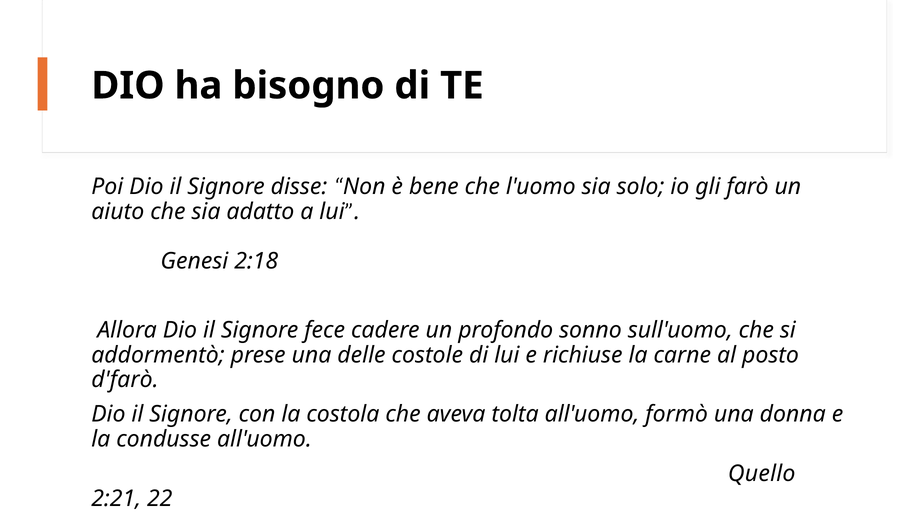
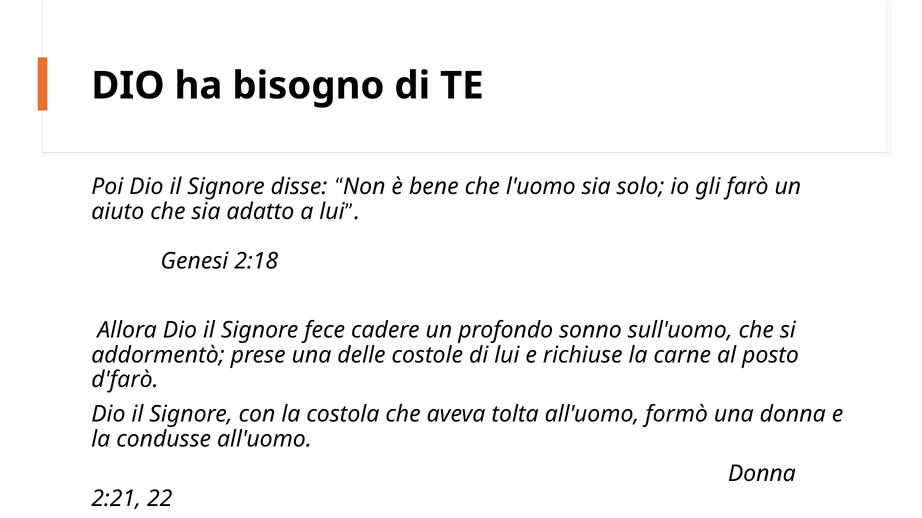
Quello at (762, 474): Quello -> Donna
